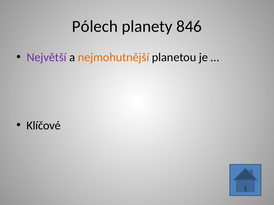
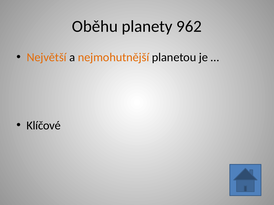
Pólech: Pólech -> Oběhu
846: 846 -> 962
Největší colour: purple -> orange
